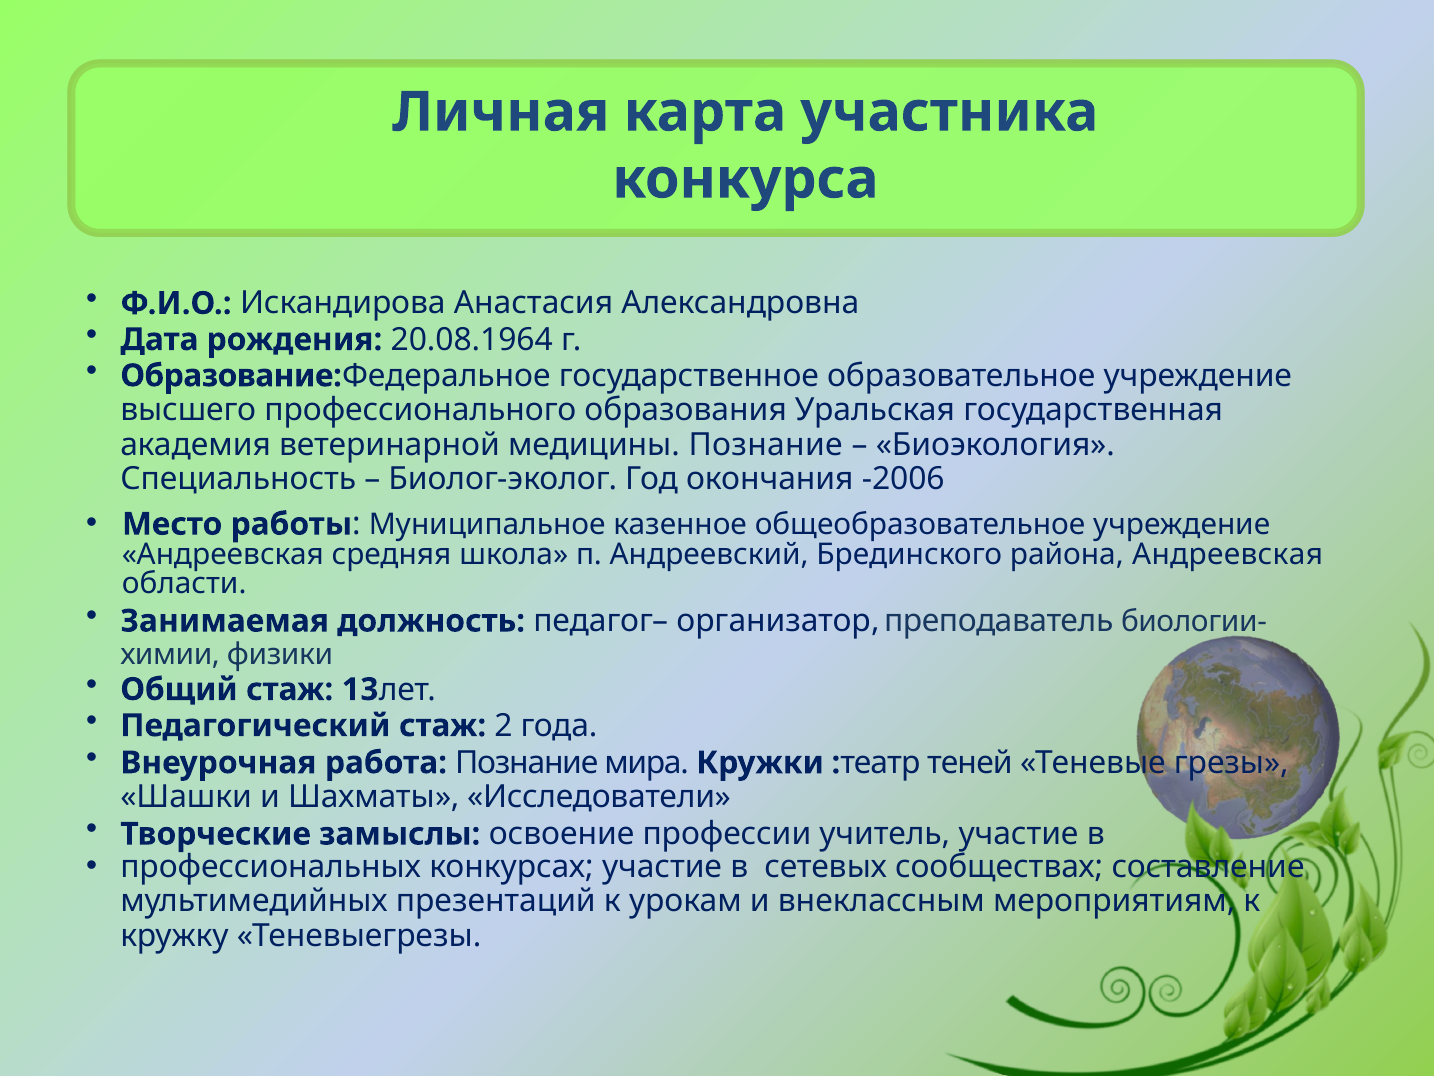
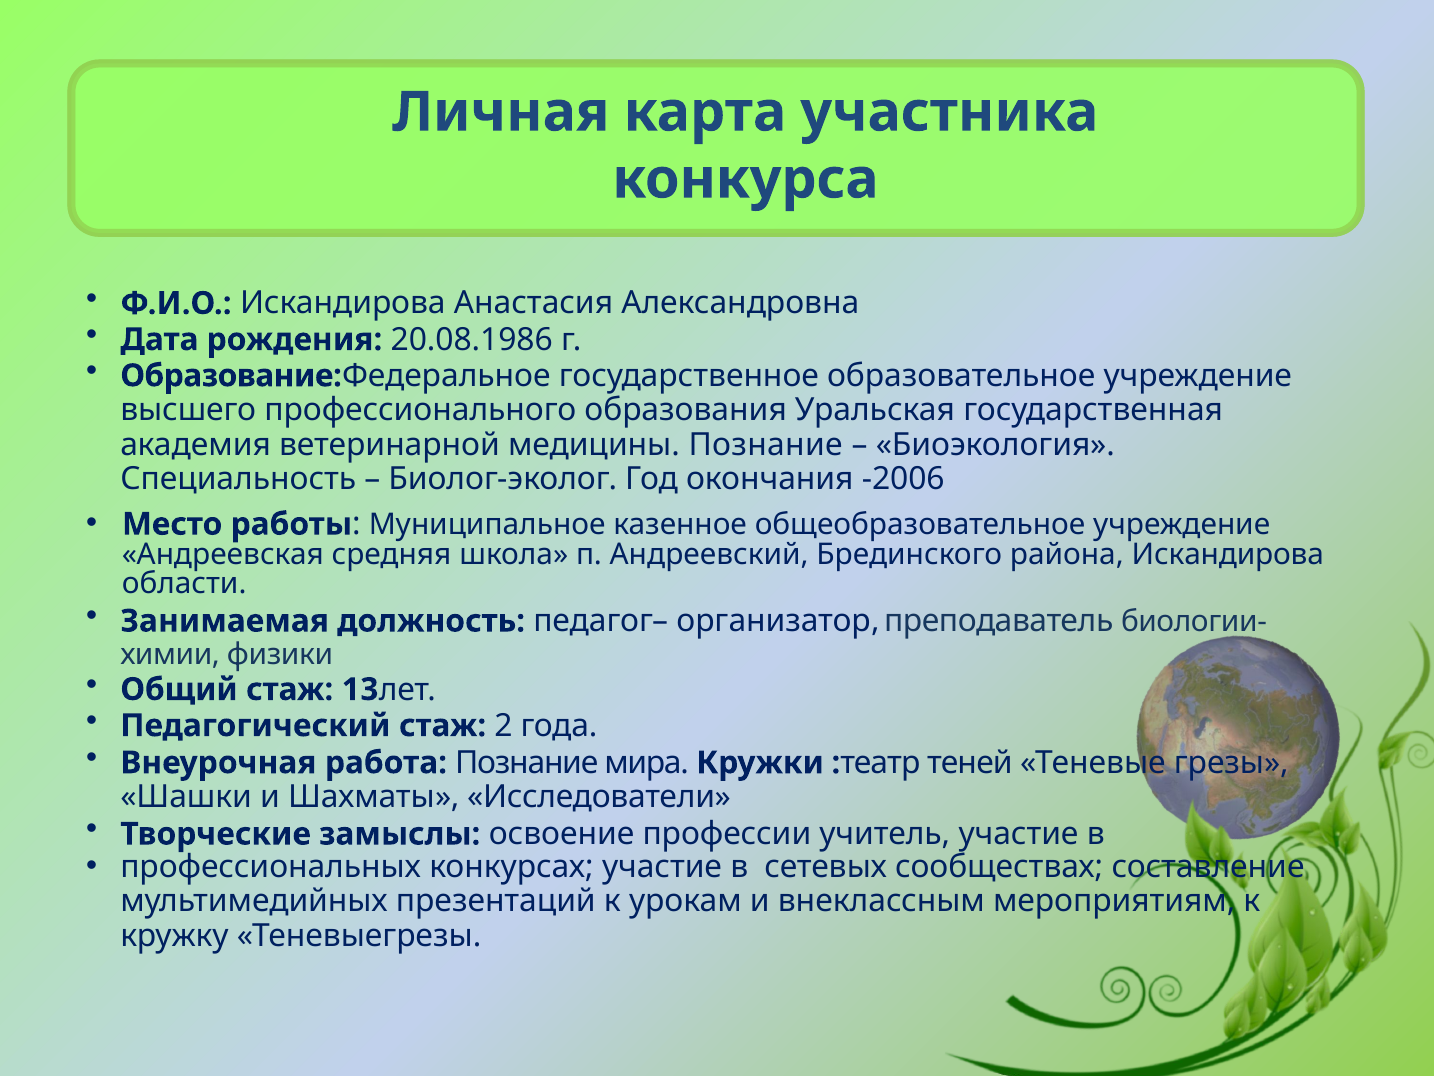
20.08.1964: 20.08.1964 -> 20.08.1986
района Андреевская: Андреевская -> Искандирова
